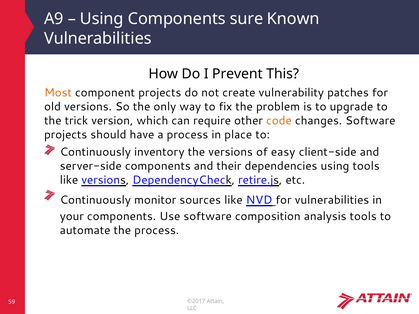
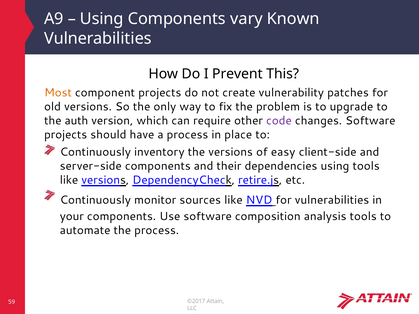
sure: sure -> vary
trick: trick -> auth
code colour: orange -> purple
